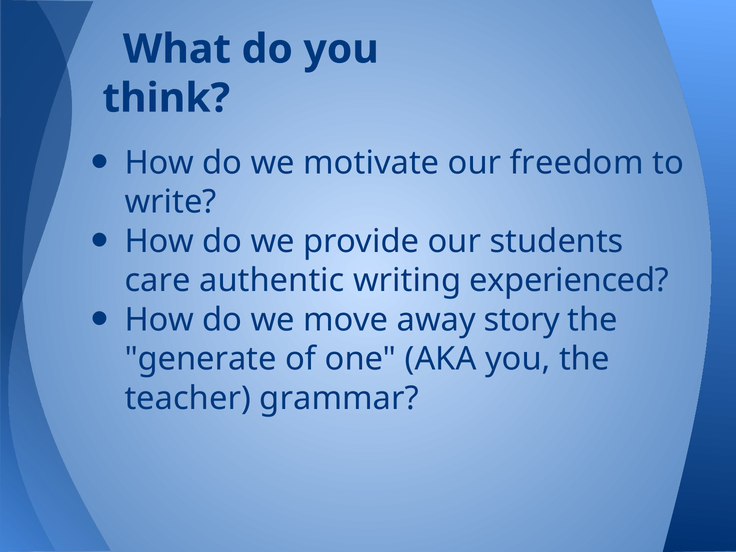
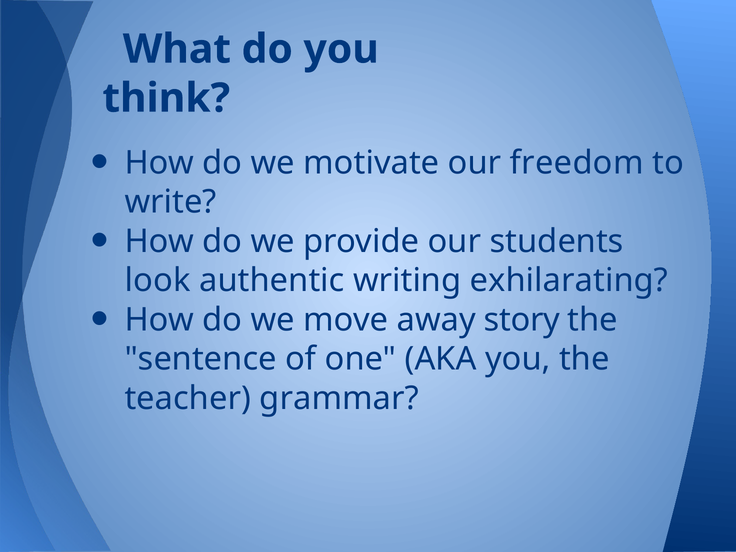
care: care -> look
experienced: experienced -> exhilarating
generate: generate -> sentence
